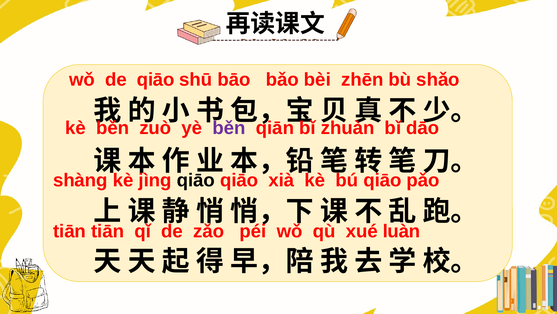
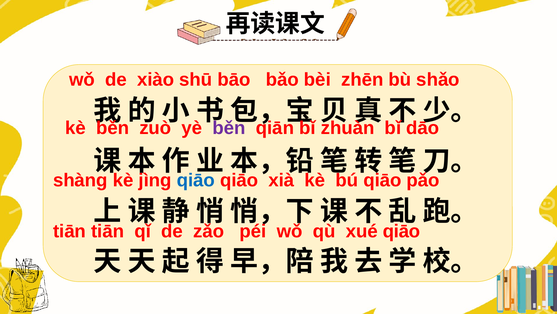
de qiāo: qiāo -> xiào
qiāo at (196, 180) colour: black -> blue
xué luàn: luàn -> qiāo
